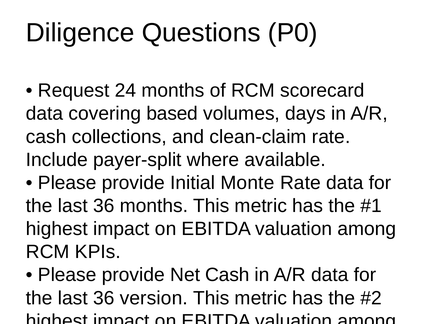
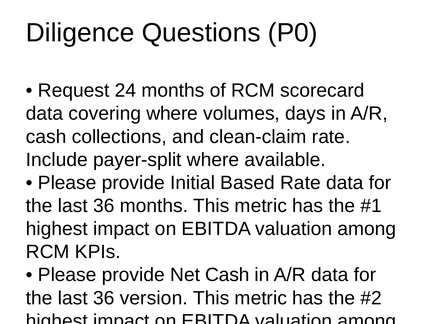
covering based: based -> where
Monte: Monte -> Based
